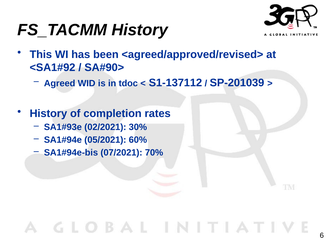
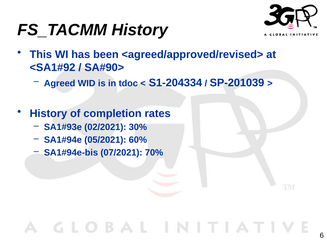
S1-137112: S1-137112 -> S1-204334
